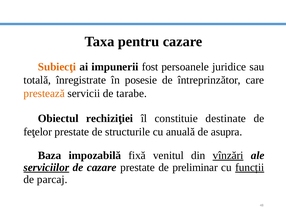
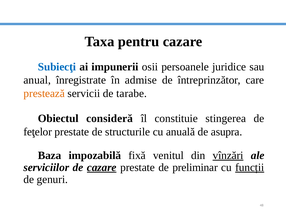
Subiecţi colour: orange -> blue
fost: fost -> osii
totală: totală -> anual
posesie: posesie -> admise
rechiziţiei: rechiziţiei -> consideră
destinate: destinate -> stingerea
serviciilor underline: present -> none
cazare at (102, 167) underline: none -> present
parcaj: parcaj -> genuri
